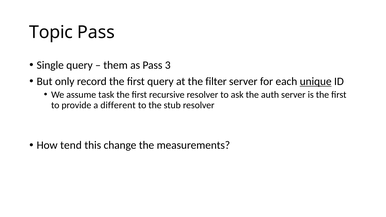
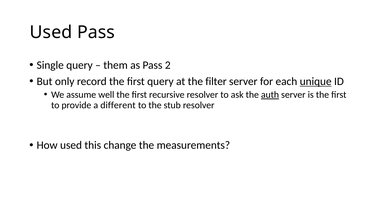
Topic at (51, 32): Topic -> Used
3: 3 -> 2
task: task -> well
auth underline: none -> present
How tend: tend -> used
